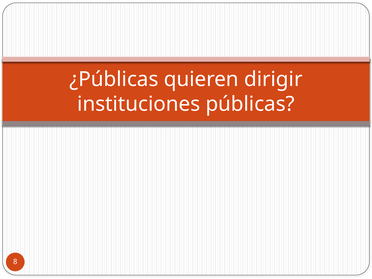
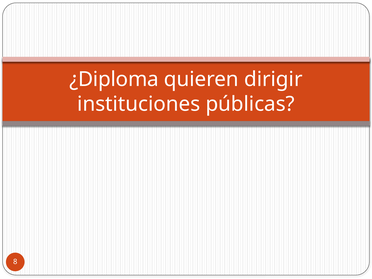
¿Públicas: ¿Públicas -> ¿Diploma
